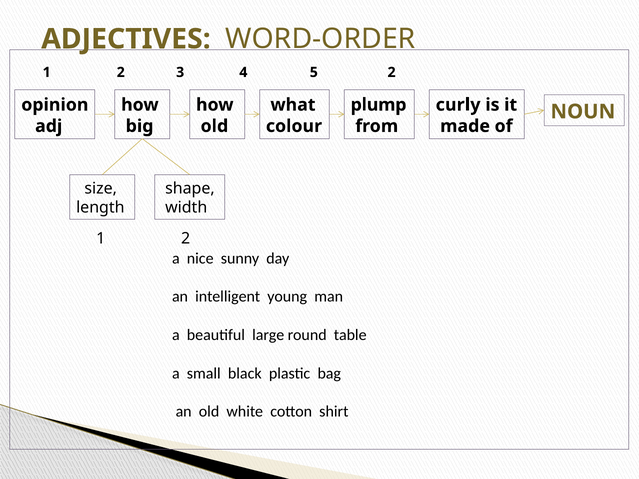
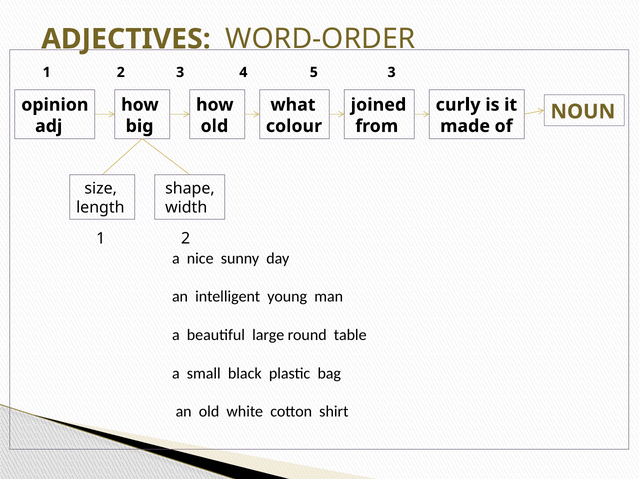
5 2: 2 -> 3
plump: plump -> joined
